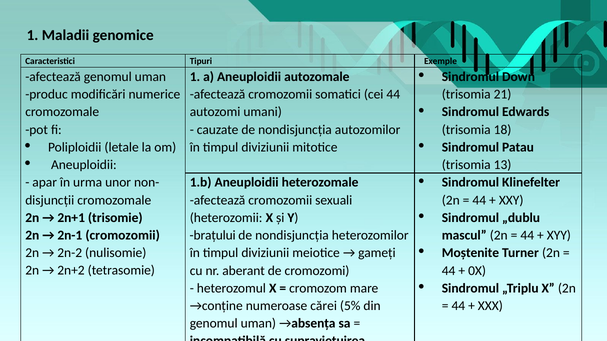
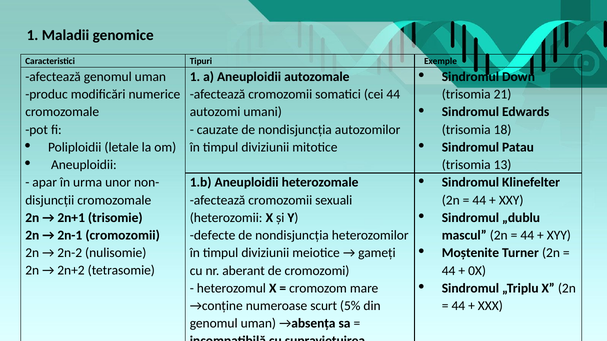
brațului: brațului -> defecte
cărei: cărei -> scurt
